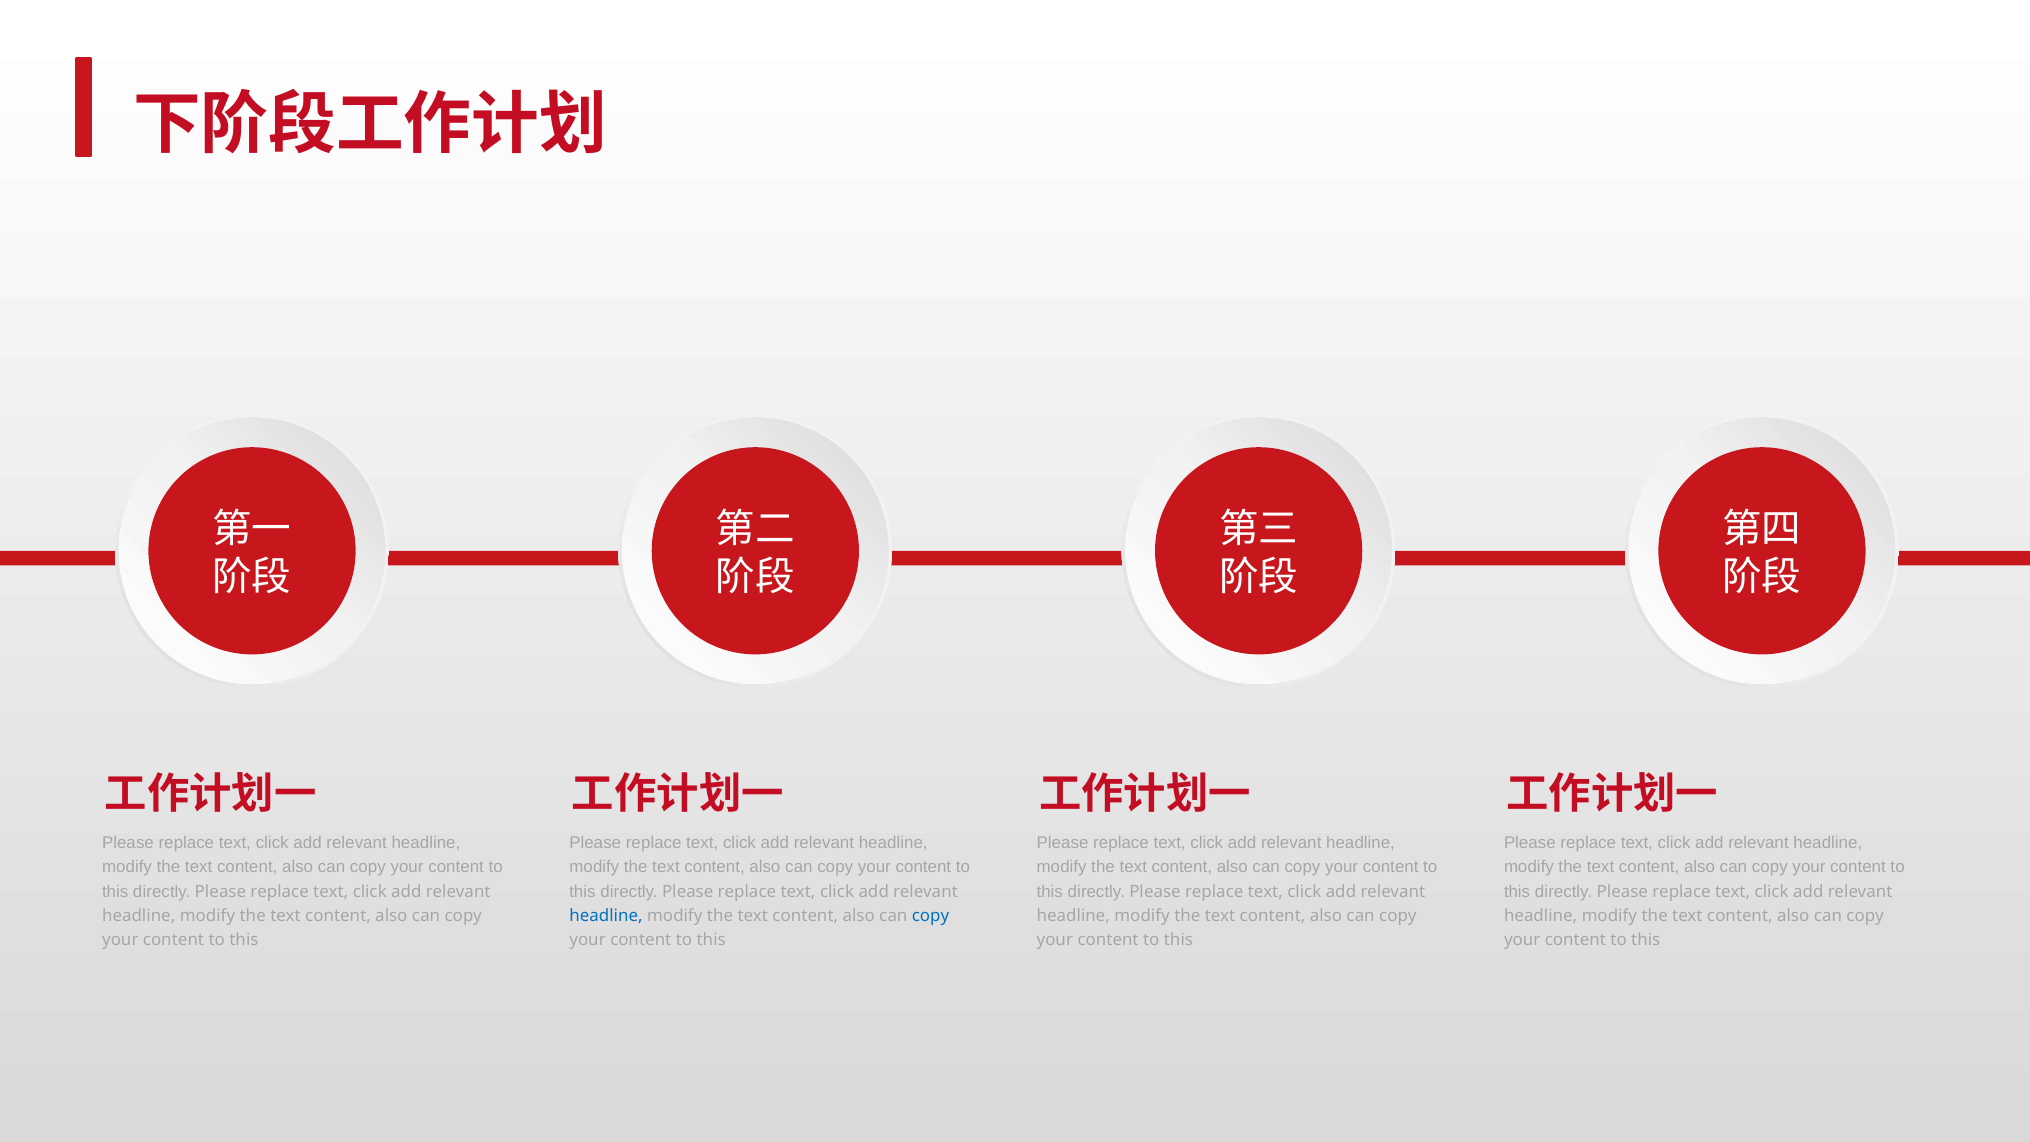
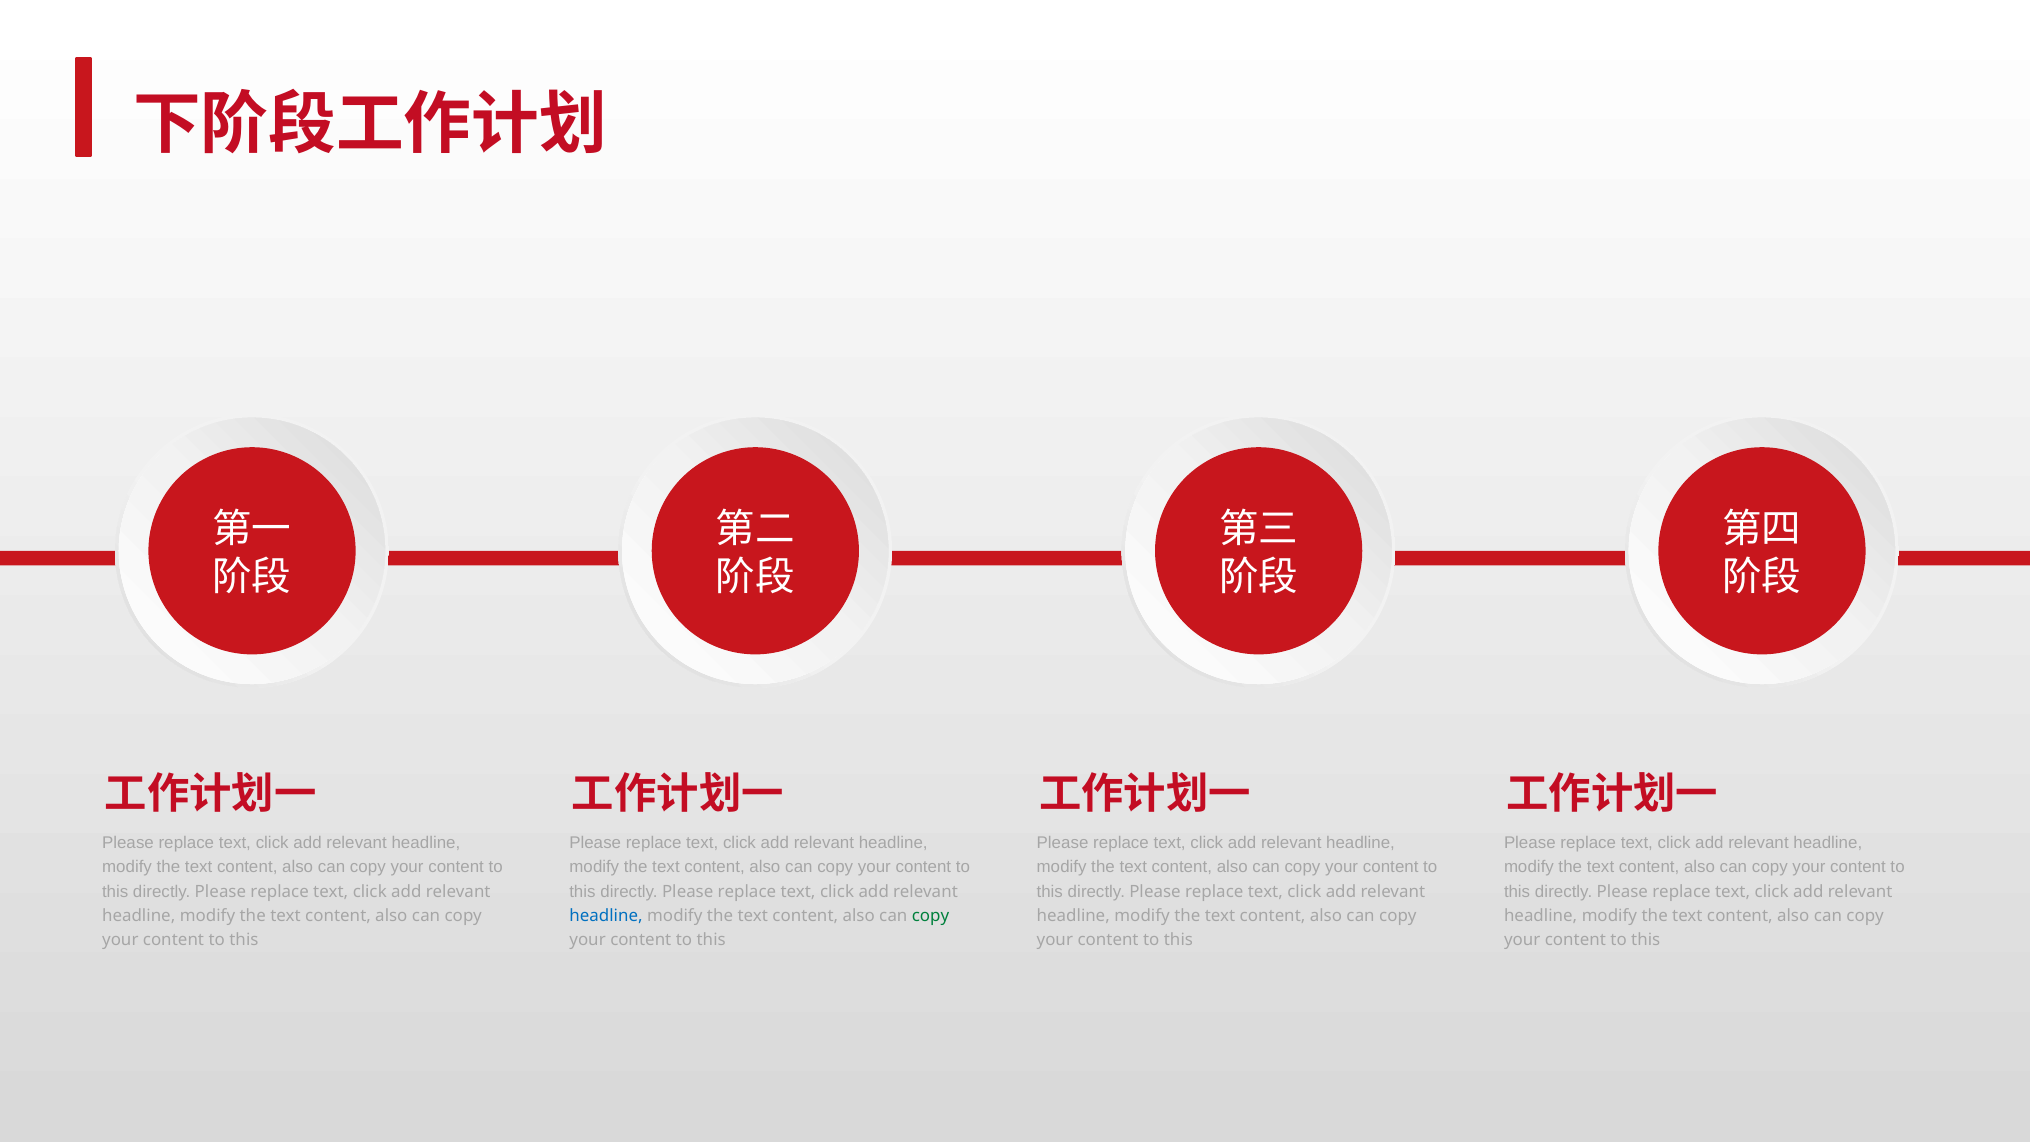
copy at (931, 916) colour: blue -> green
